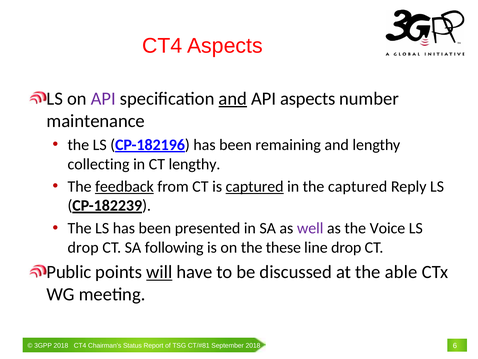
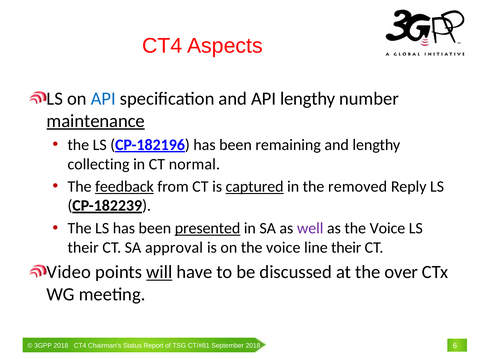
API at (103, 98) colour: purple -> blue
and at (233, 98) underline: present -> none
API aspects: aspects -> lengthy
maintenance underline: none -> present
CT lengthy: lengthy -> normal
the captured: captured -> removed
presented underline: none -> present
drop at (83, 247): drop -> their
following: following -> approval
on the these: these -> voice
line drop: drop -> their
Public: Public -> Video
able: able -> over
